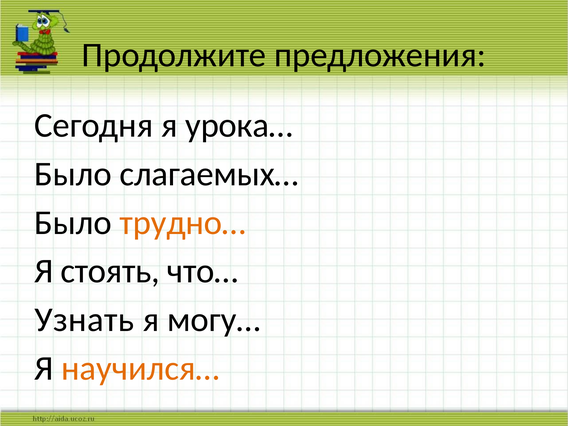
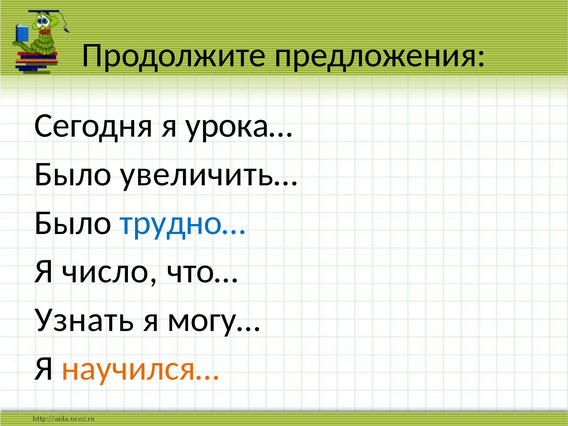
слагаемых…: слагаемых… -> увеличить…
трудно… colour: orange -> blue
стоять: стоять -> число
